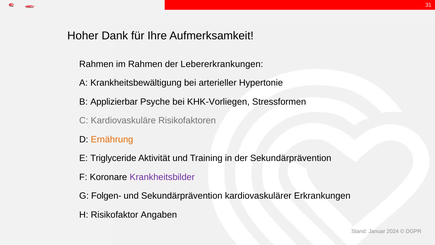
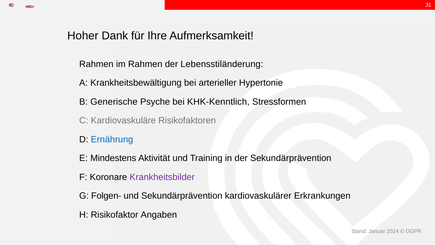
Lebererkrankungen: Lebererkrankungen -> Lebensstiländerung
Applizierbar: Applizierbar -> Generische
KHK-Vorliegen: KHK-Vorliegen -> KHK-Kenntlich
Ernährung colour: orange -> blue
Triglyceride: Triglyceride -> Mindestens
